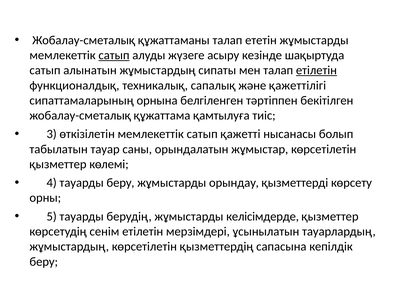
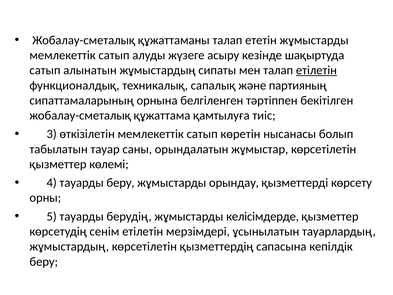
сатып at (114, 55) underline: present -> none
қажеттілігі: қажеттілігі -> партияның
қажетті: қажетті -> көретін
